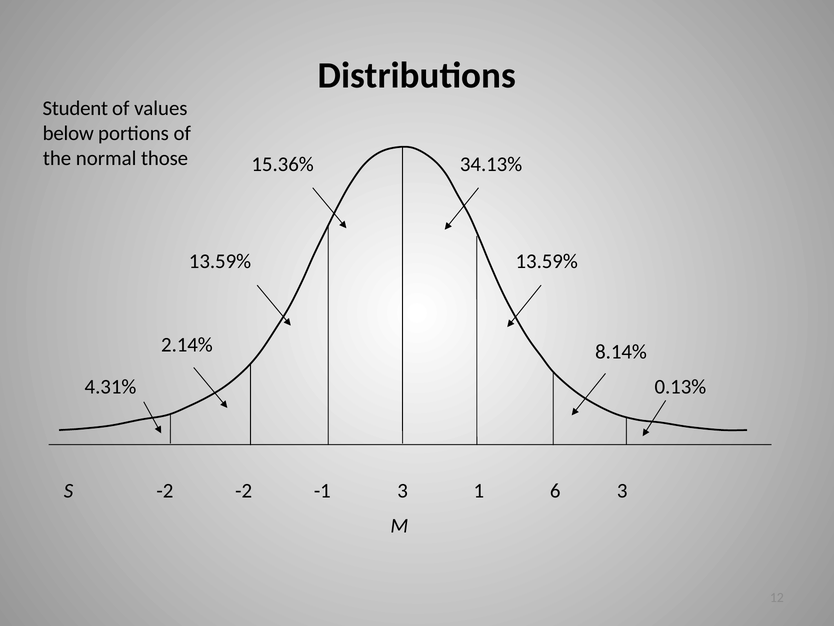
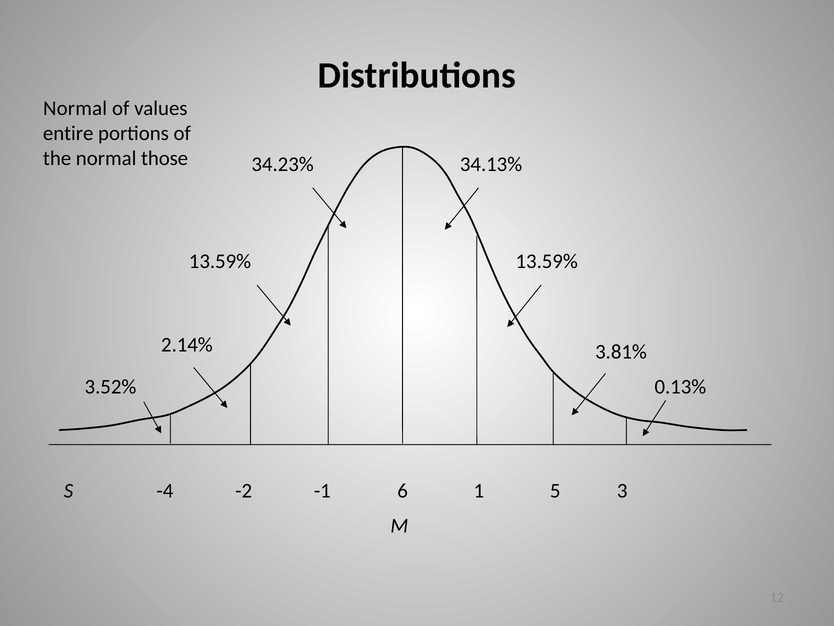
Student at (75, 108): Student -> Normal
below: below -> entire
15.36%: 15.36% -> 34.23%
8.14%: 8.14% -> 3.81%
4.31%: 4.31% -> 3.52%
S -2: -2 -> -4
-1 3: 3 -> 6
6: 6 -> 5
